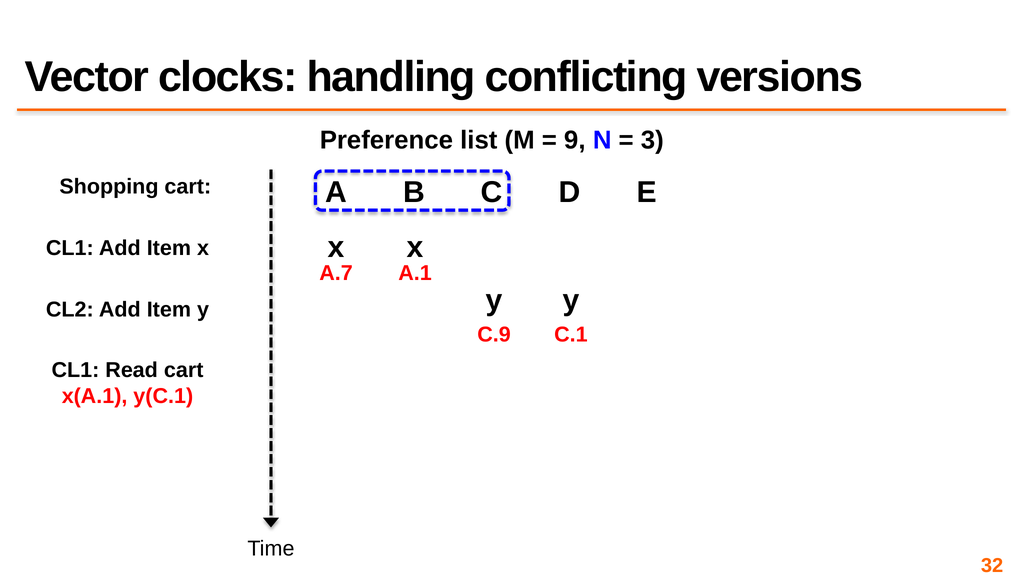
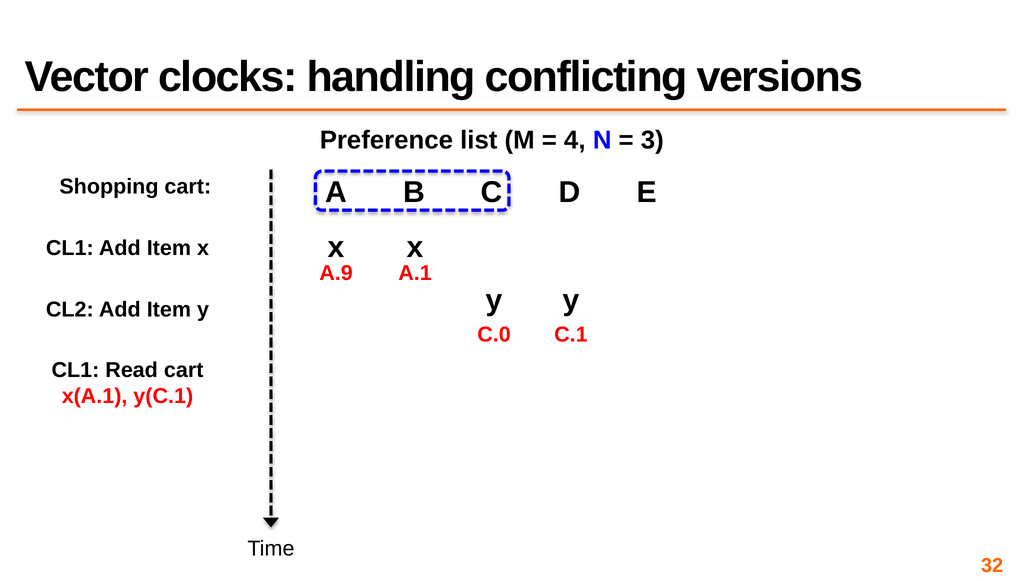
9: 9 -> 4
A.7: A.7 -> A.9
C.9: C.9 -> C.0
